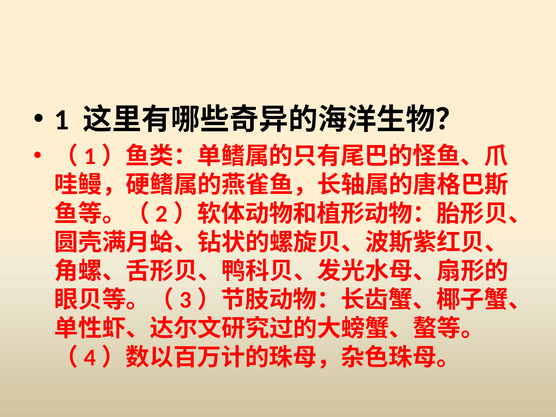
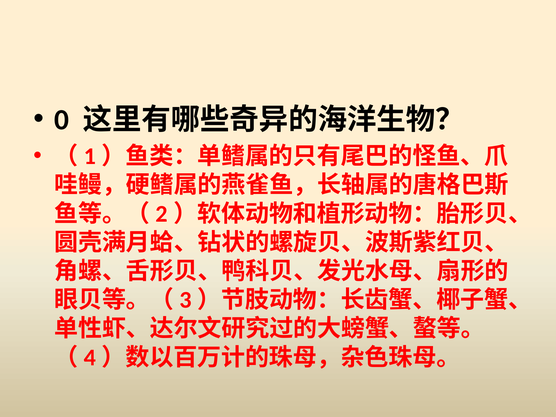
1: 1 -> 0
